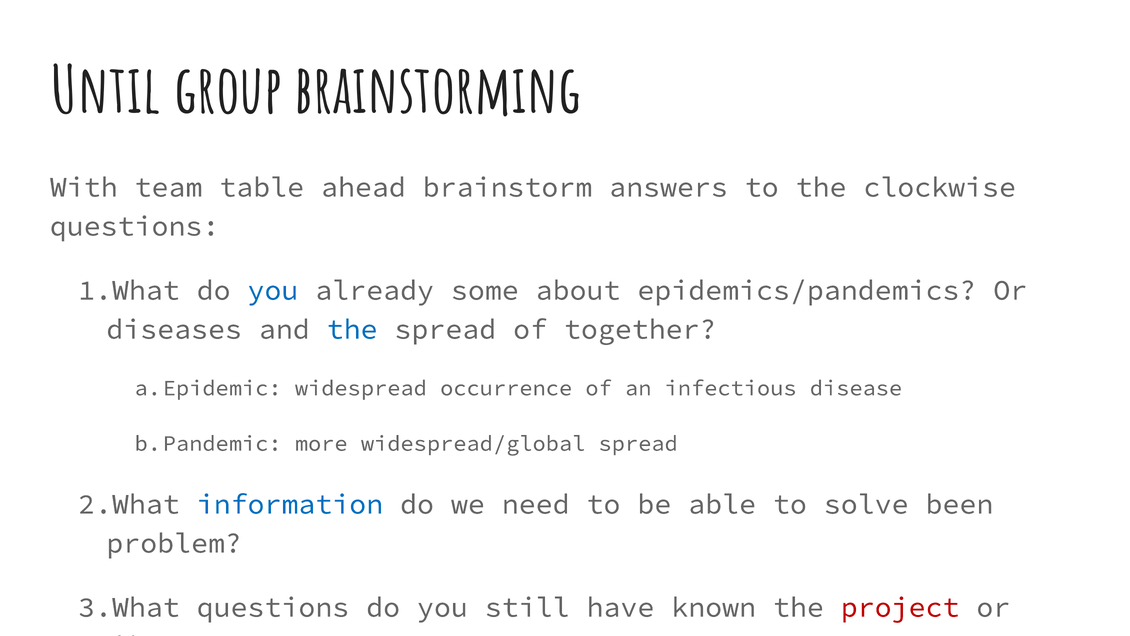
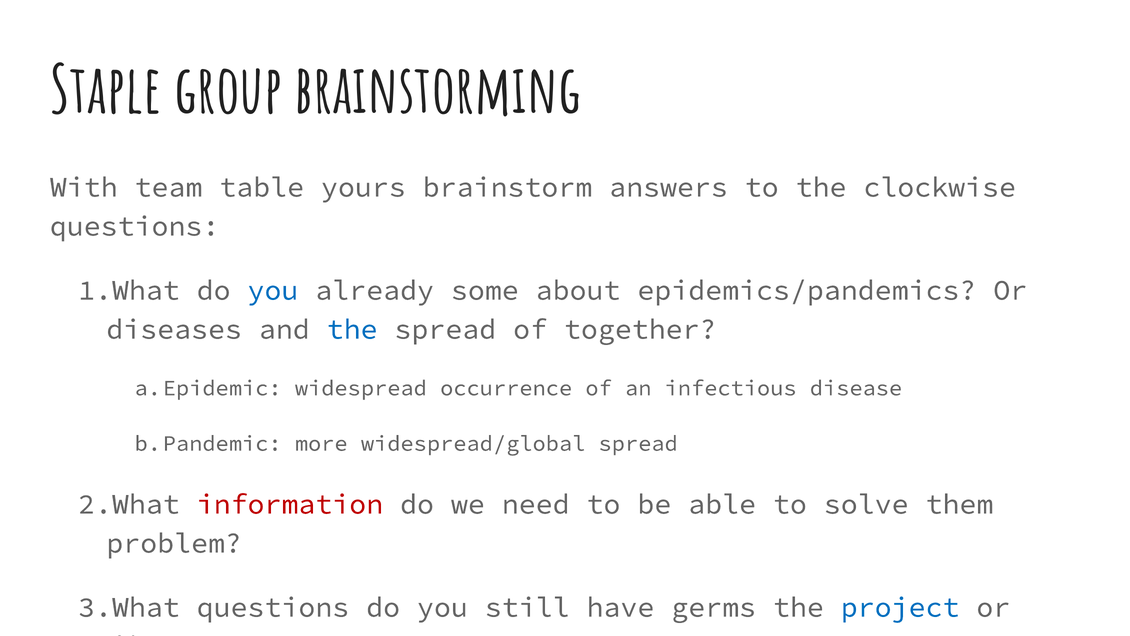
Until: Until -> Staple
ahead: ahead -> yours
information colour: blue -> red
been: been -> them
known: known -> germs
project colour: red -> blue
